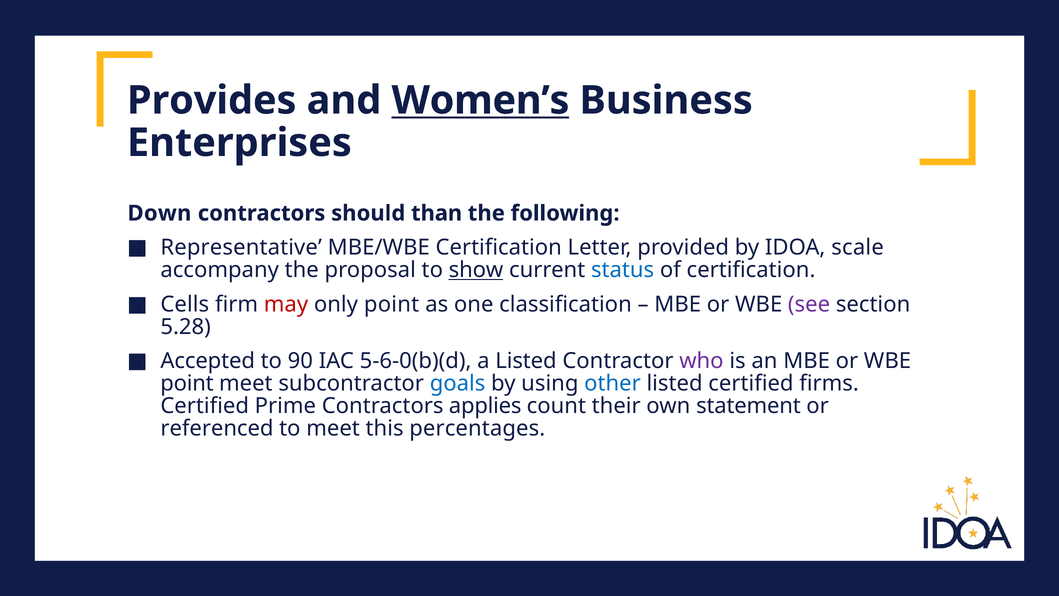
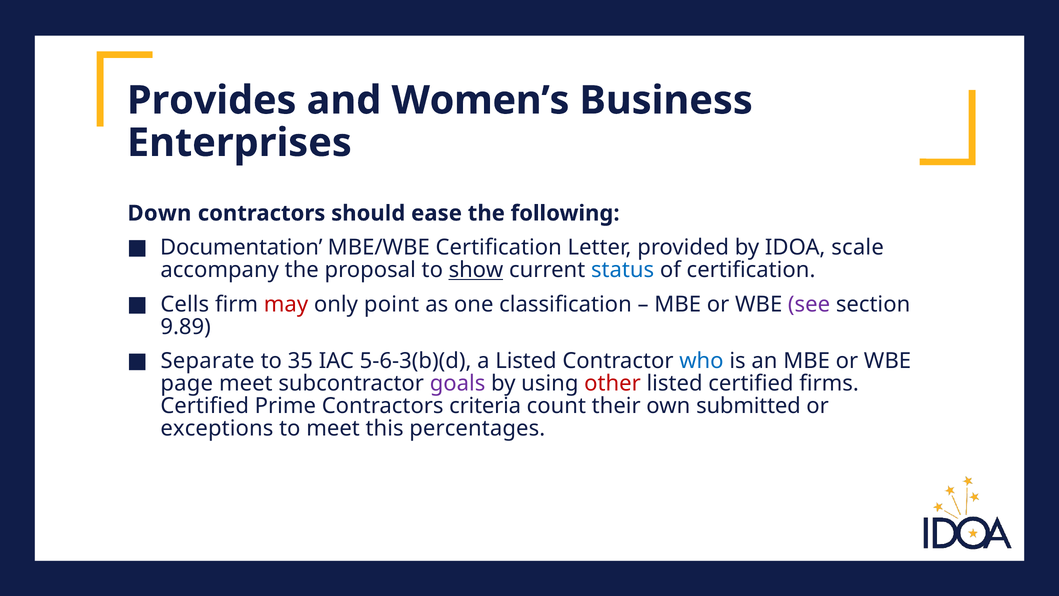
Women’s underline: present -> none
than: than -> ease
Representative: Representative -> Documentation
5.28: 5.28 -> 9.89
Accepted: Accepted -> Separate
90: 90 -> 35
5-6-0(b)(d: 5-6-0(b)(d -> 5-6-3(b)(d
who colour: purple -> blue
point at (187, 383): point -> page
goals colour: blue -> purple
other colour: blue -> red
applies: applies -> criteria
statement: statement -> submitted
referenced: referenced -> exceptions
